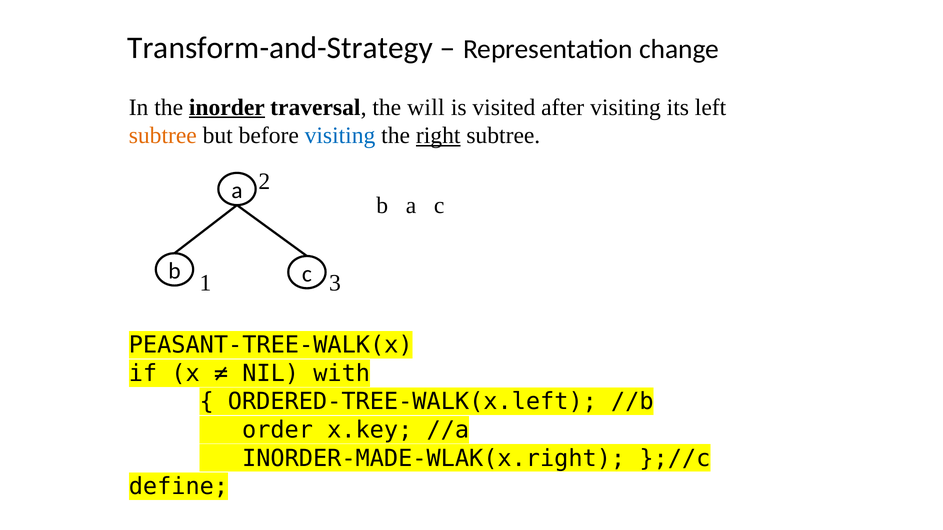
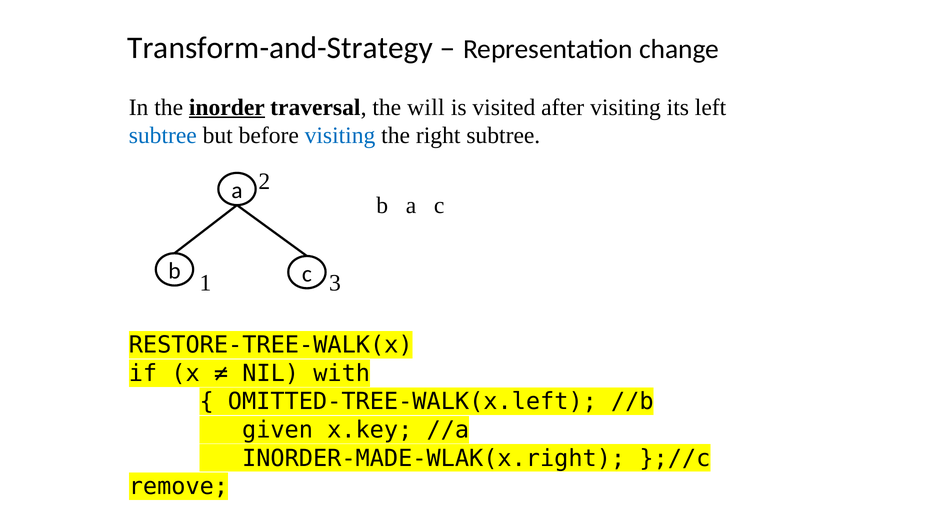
subtree at (163, 136) colour: orange -> blue
right underline: present -> none
PEASANT-TREE-WALK(x: PEASANT-TREE-WALK(x -> RESTORE-TREE-WALK(x
ORDERED-TREE-WALK(x.left: ORDERED-TREE-WALK(x.left -> OMITTED-TREE-WALK(x.left
order: order -> given
define: define -> remove
